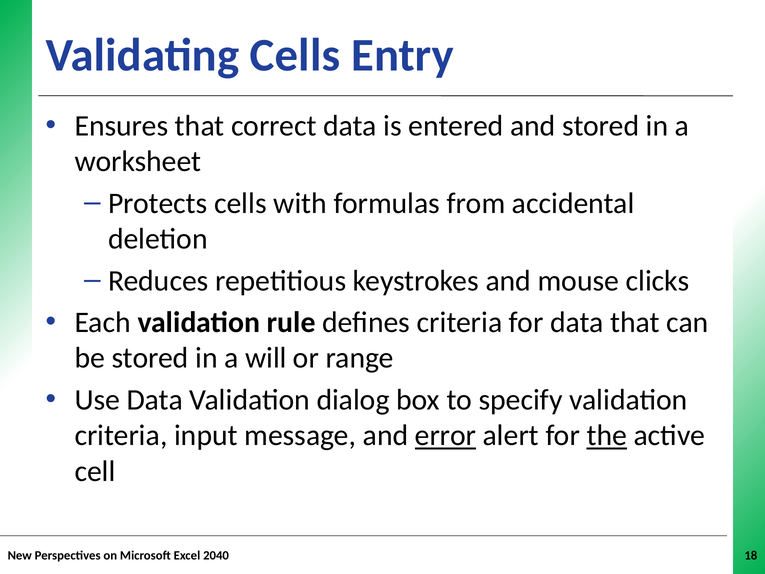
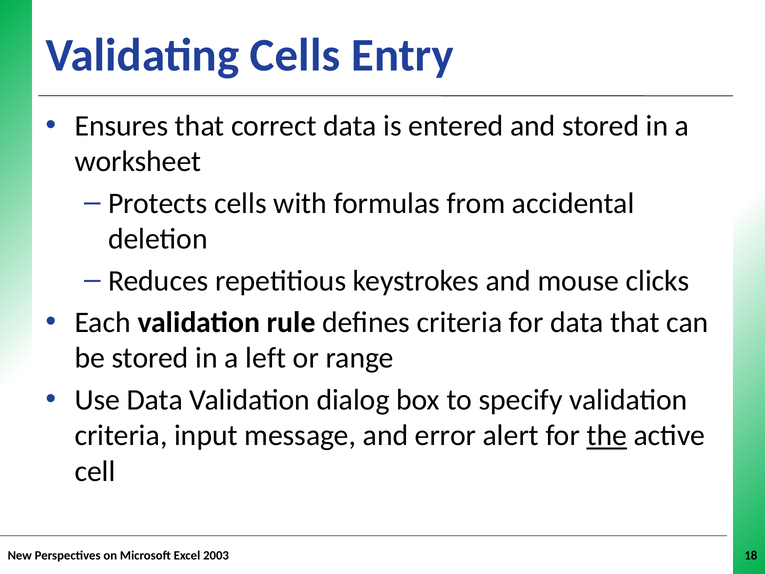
will: will -> left
error underline: present -> none
2040: 2040 -> 2003
